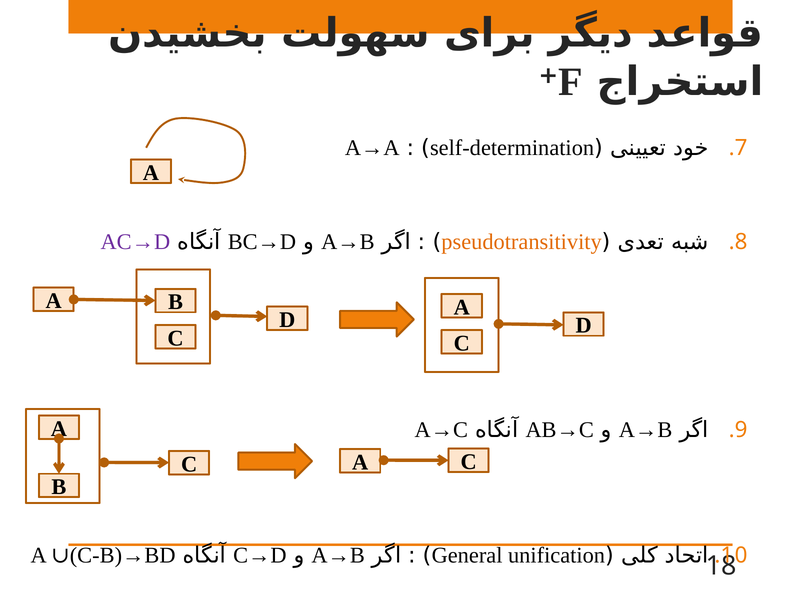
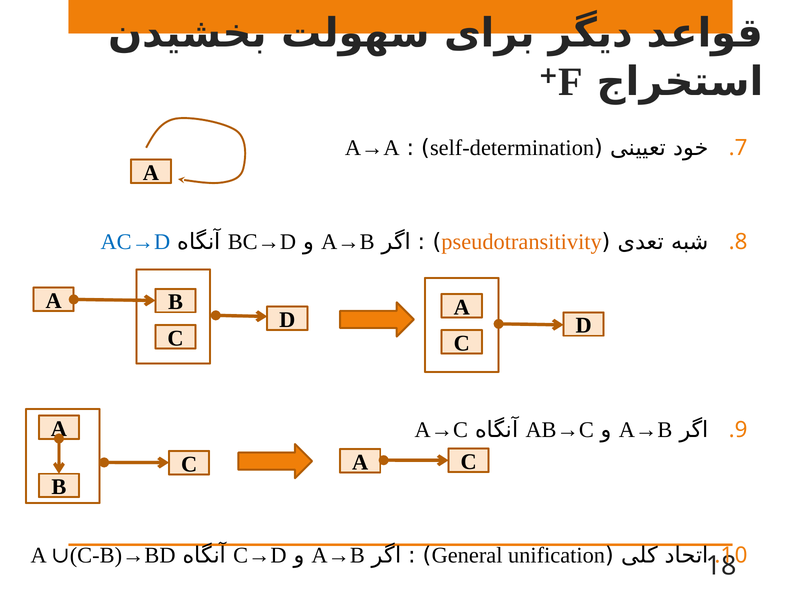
AC→D colour: purple -> blue
